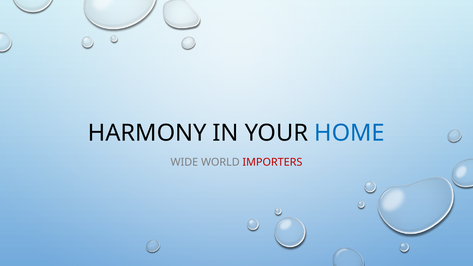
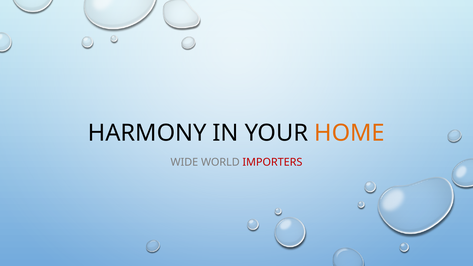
HOME colour: blue -> orange
